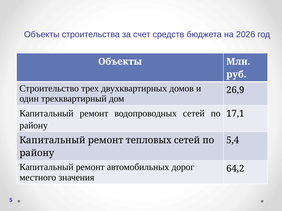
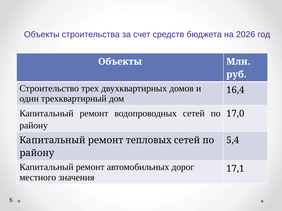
26,9: 26,9 -> 16,4
17,1: 17,1 -> 17,0
64,2: 64,2 -> 17,1
